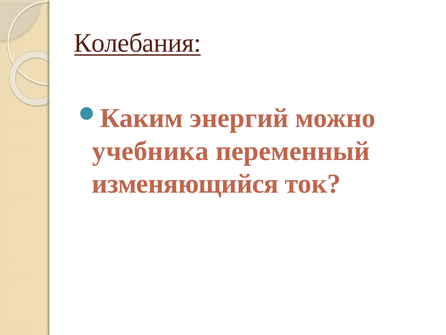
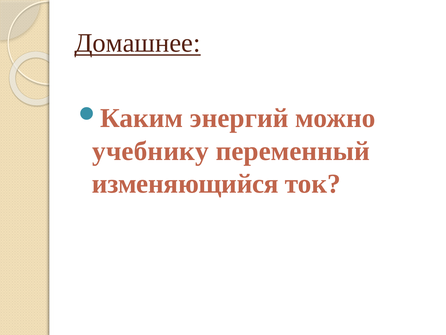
Колебания: Колебания -> Домашнее
учебника: учебника -> учебнику
